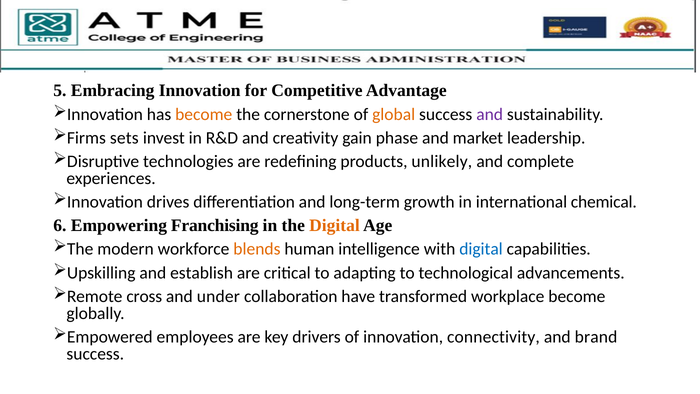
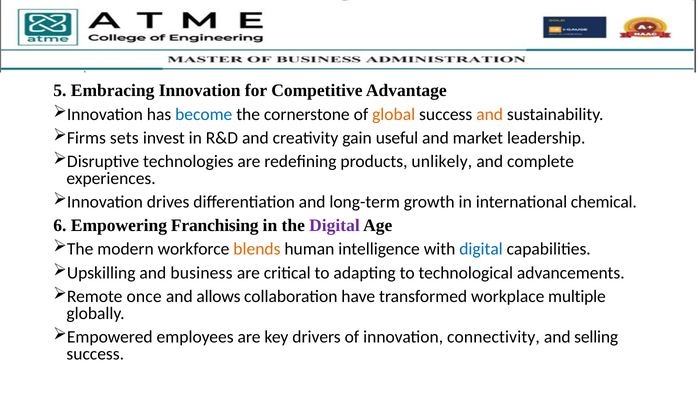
become at (204, 114) colour: orange -> blue
and at (490, 114) colour: purple -> orange
phase: phase -> useful
Digital at (335, 225) colour: orange -> purple
establish: establish -> business
cross: cross -> once
under: under -> allows
workplace become: become -> multiple
brand: brand -> selling
